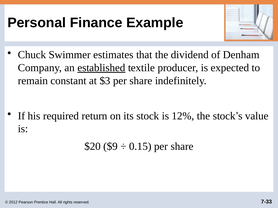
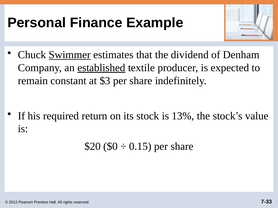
Swimmer underline: none -> present
12%: 12% -> 13%
$9: $9 -> $0
